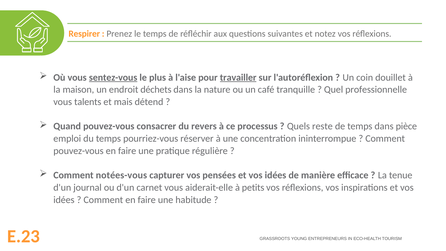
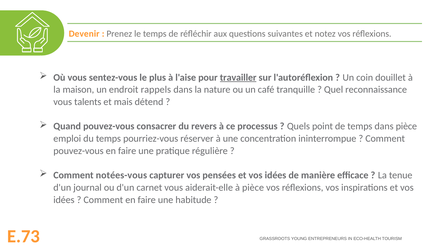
Respirer: Respirer -> Devenir
sentez-vous underline: present -> none
déchets: déchets -> rappels
professionnelle: professionnelle -> reconnaissance
reste: reste -> point
à petits: petits -> pièce
E.23: E.23 -> E.73
